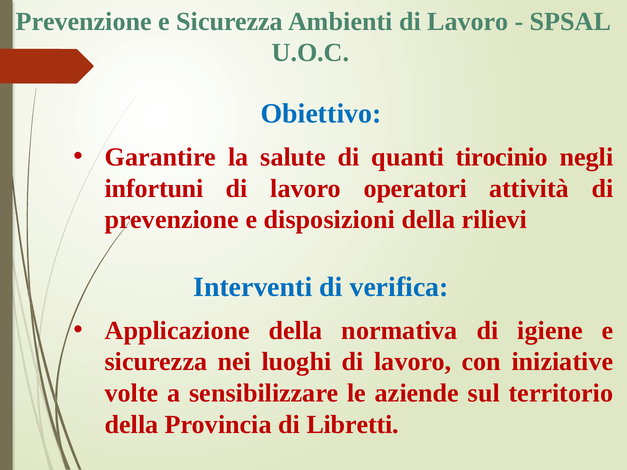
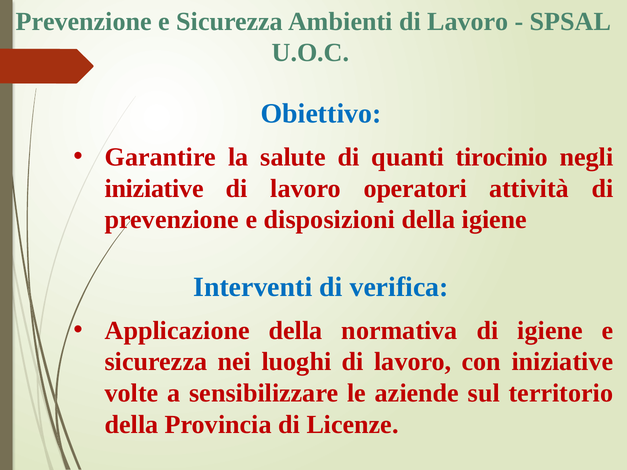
infortuni at (154, 189): infortuni -> iniziative
della rilievi: rilievi -> igiene
Libretti: Libretti -> Licenze
